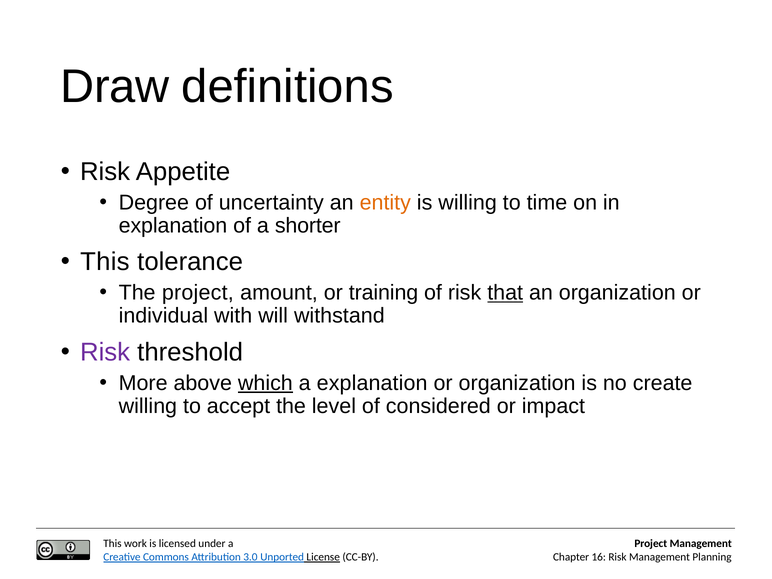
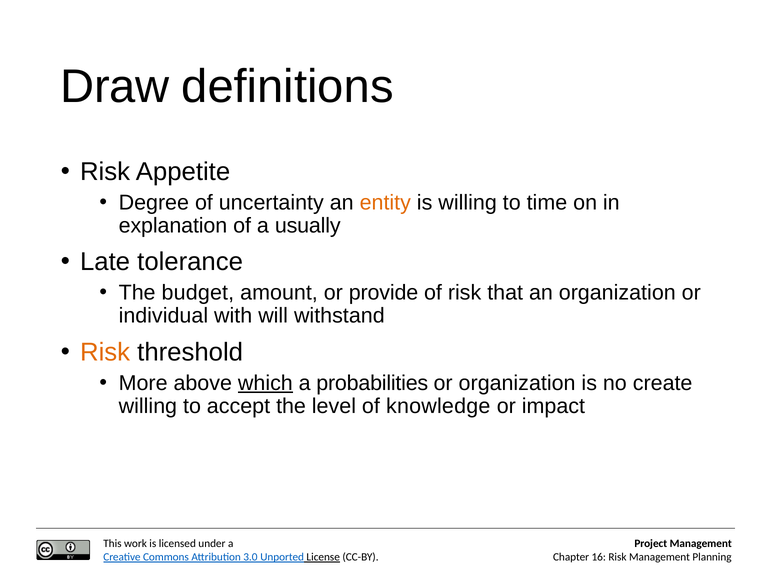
shorter: shorter -> usually
This at (105, 262): This -> Late
The project: project -> budget
training: training -> provide
that underline: present -> none
Risk at (105, 352) colour: purple -> orange
a explanation: explanation -> probabilities
considered: considered -> knowledge
